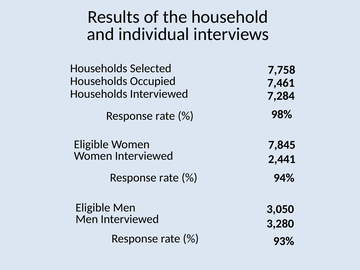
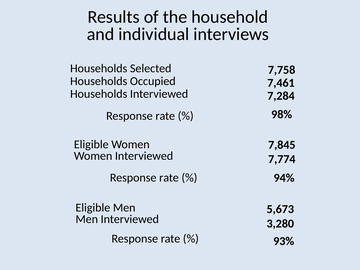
2,441: 2,441 -> 7,774
3,050: 3,050 -> 5,673
